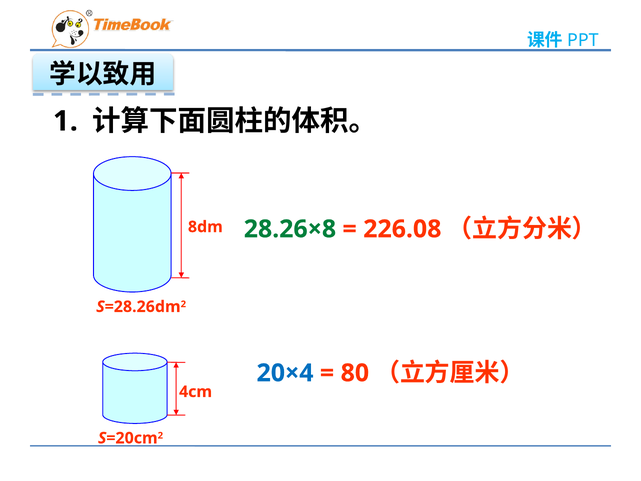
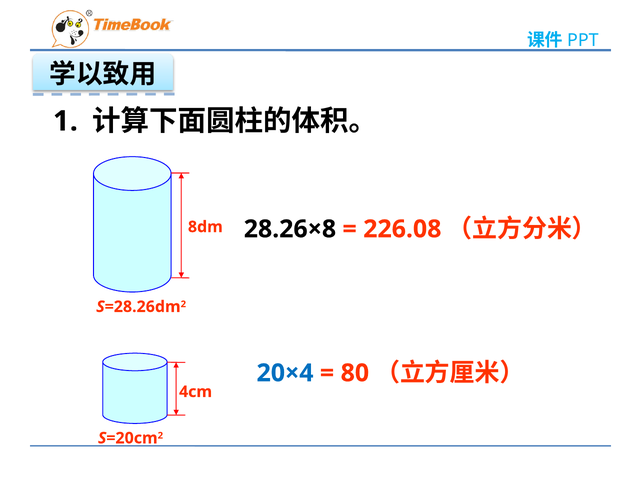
28.26×8 colour: green -> black
